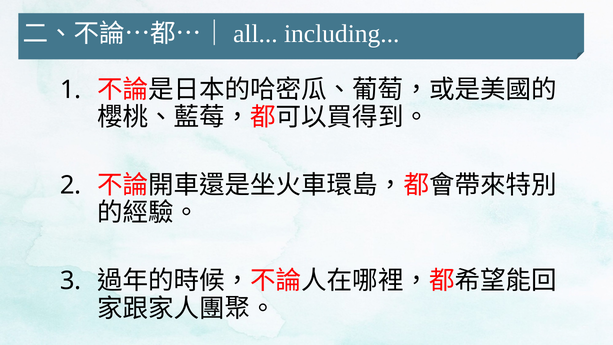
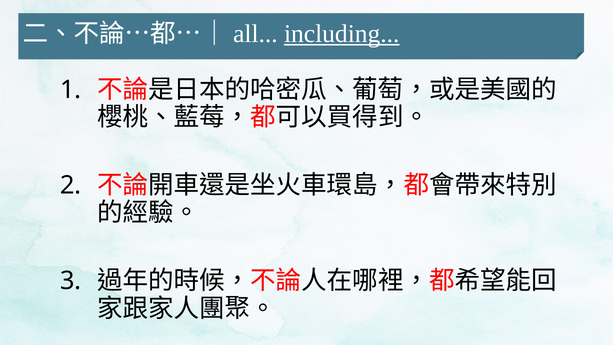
including underline: none -> present
